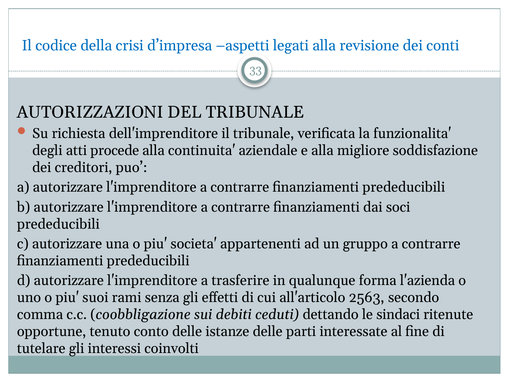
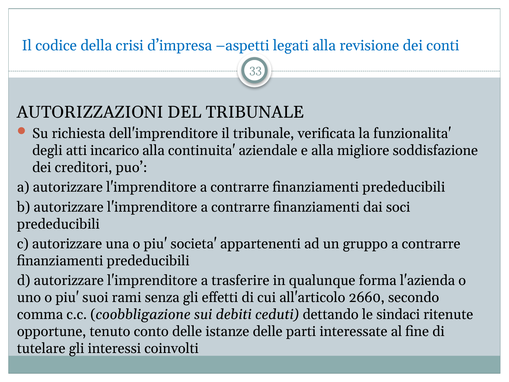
procede: procede -> incarico
2563: 2563 -> 2660
